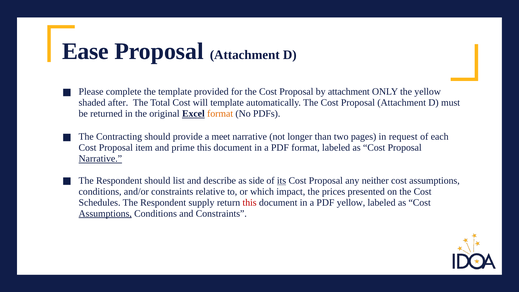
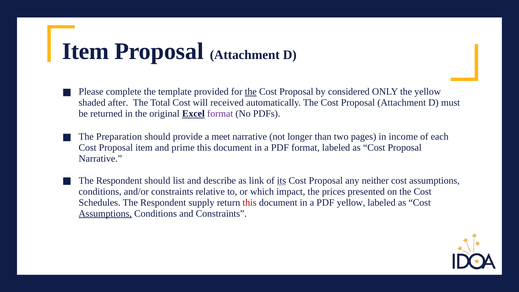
Ease at (85, 51): Ease -> Item
the at (251, 92) underline: none -> present
by attachment: attachment -> considered
will template: template -> received
format at (220, 114) colour: orange -> purple
Contracting: Contracting -> Preparation
request: request -> income
Narrative at (100, 159) underline: present -> none
side: side -> link
